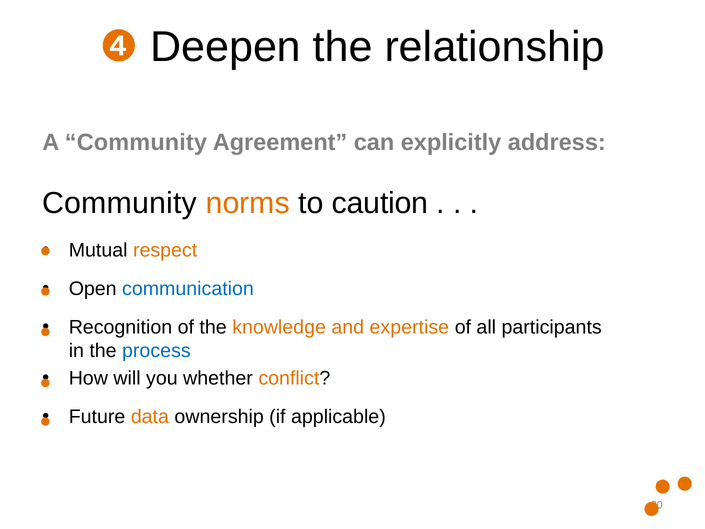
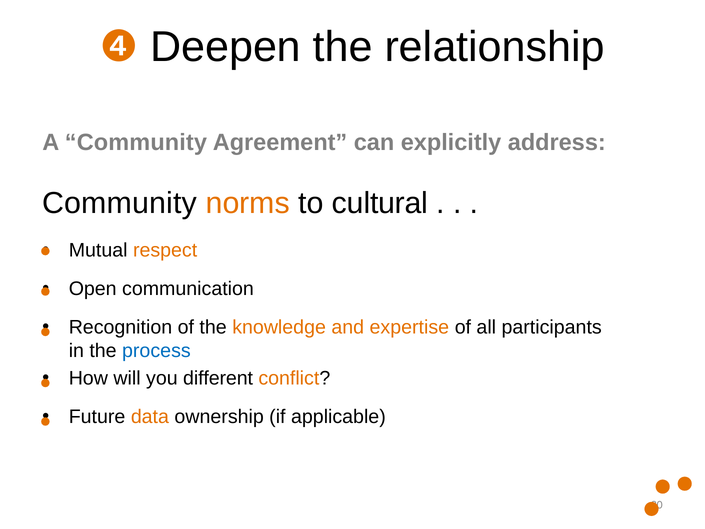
caution: caution -> cultural
communication colour: blue -> black
whether: whether -> different
